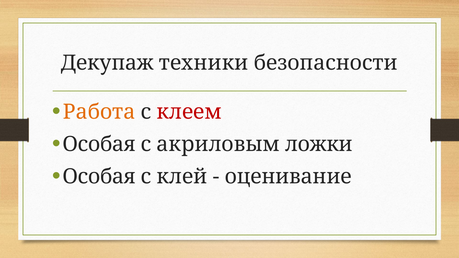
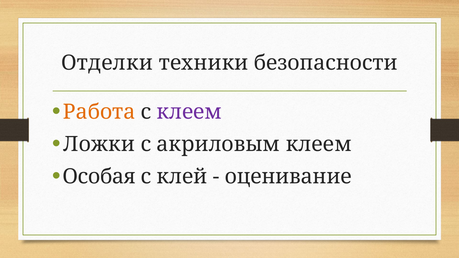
Декупаж: Декупаж -> Отделки
клеем at (189, 112) colour: red -> purple
Особая at (99, 144): Особая -> Ложки
акриловым ложки: ложки -> клеем
